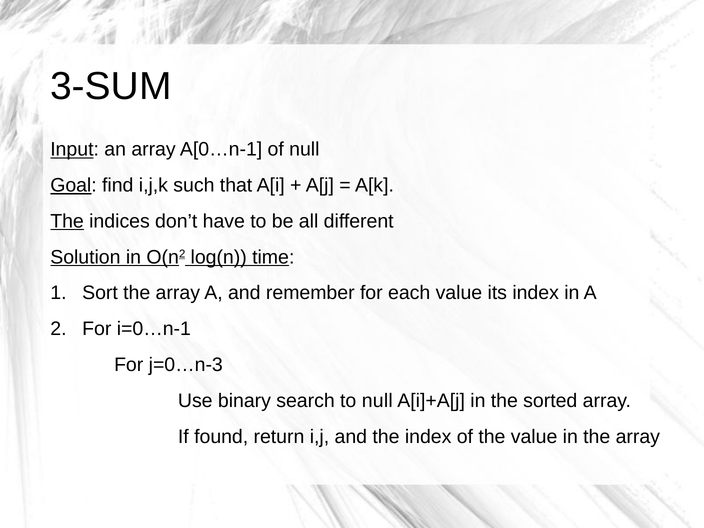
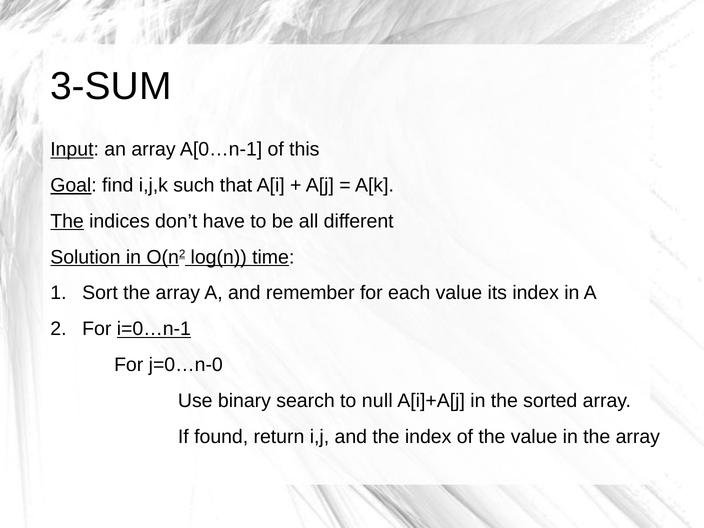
of null: null -> this
i=0…n-1 underline: none -> present
j=0…n-3: j=0…n-3 -> j=0…n-0
